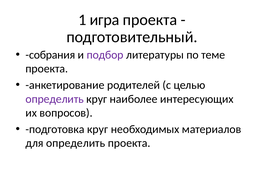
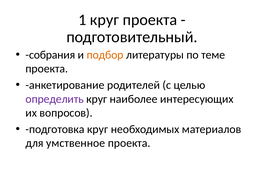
1 игра: игра -> круг
подбор colour: purple -> orange
для определить: определить -> умственное
